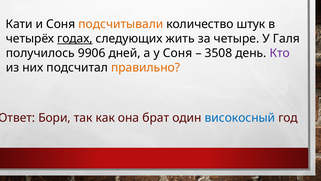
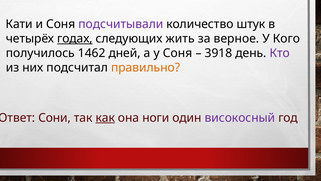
подсчитывали colour: orange -> purple
четыре: четыре -> верное
Галя: Галя -> Кого
9906: 9906 -> 1462
3508: 3508 -> 3918
Бори: Бори -> Сони
как underline: none -> present
брат: брат -> ноги
високосный colour: blue -> purple
